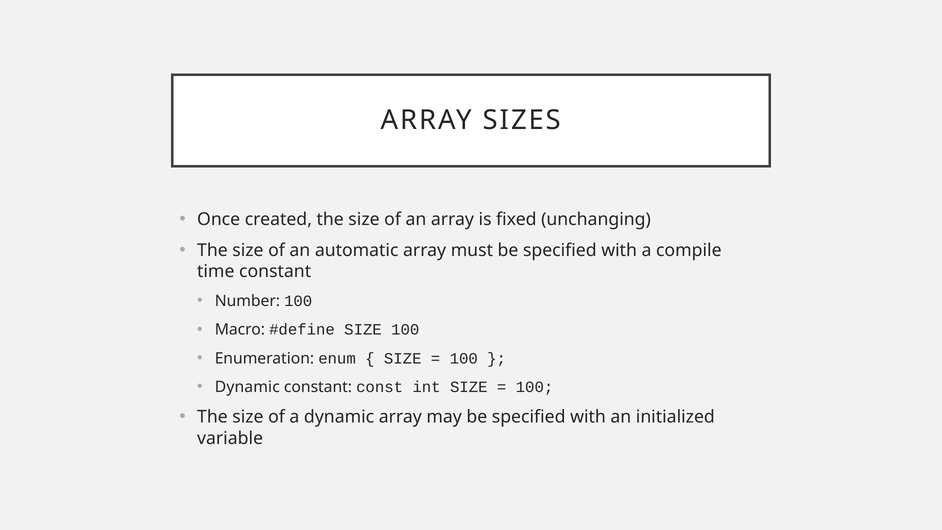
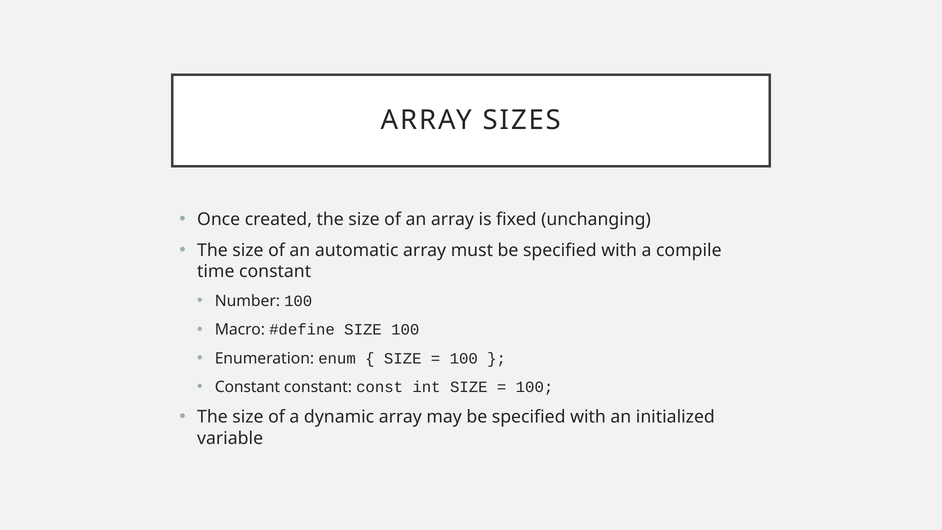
Dynamic at (247, 387): Dynamic -> Constant
